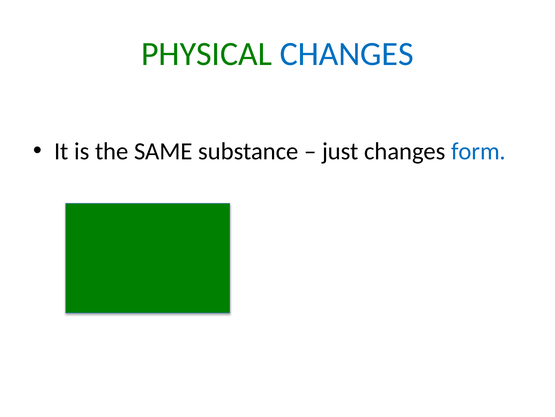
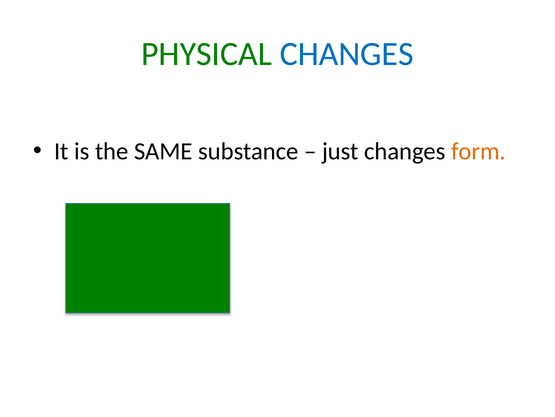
form colour: blue -> orange
